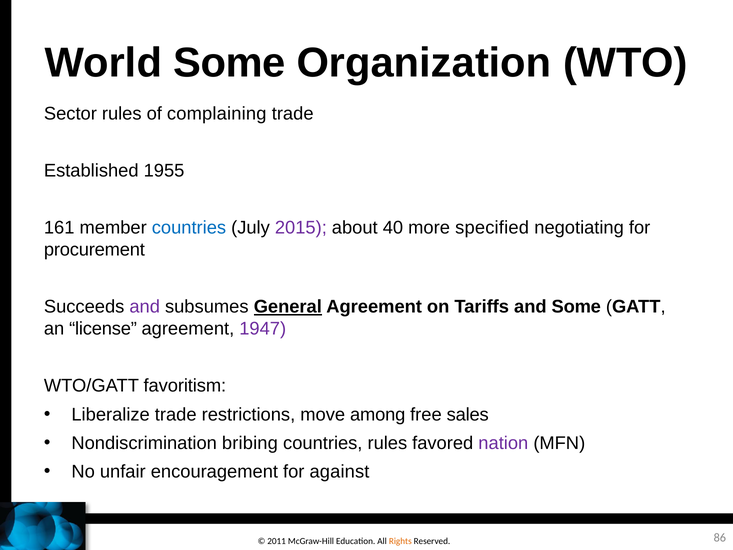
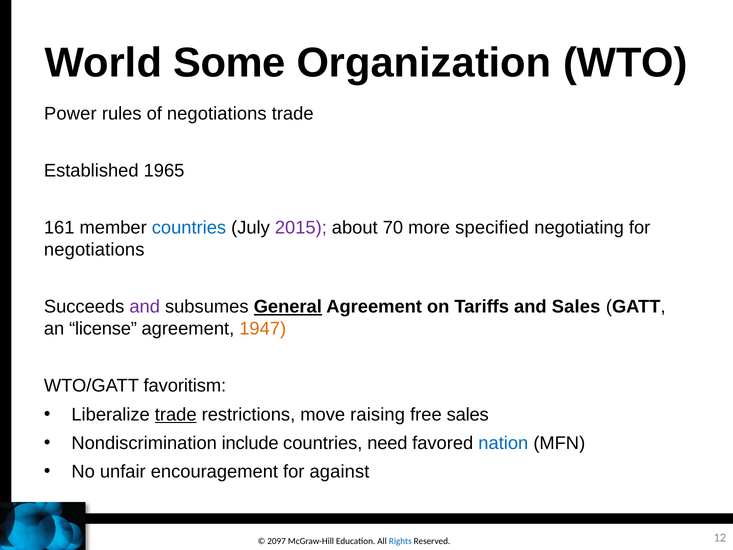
Sector: Sector -> Power
of complaining: complaining -> negotiations
1955: 1955 -> 1965
40: 40 -> 70
procurement at (94, 250): procurement -> negotiations
and Some: Some -> Sales
1947 colour: purple -> orange
trade at (176, 414) underline: none -> present
among: among -> raising
bribing: bribing -> include
countries rules: rules -> need
nation colour: purple -> blue
2011: 2011 -> 2097
Rights colour: orange -> blue
86: 86 -> 12
